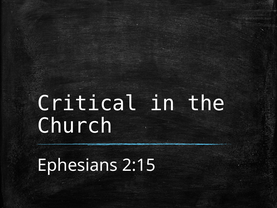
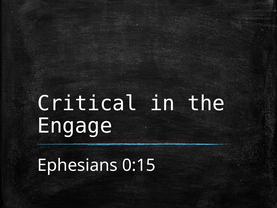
Church: Church -> Engage
2:15: 2:15 -> 0:15
